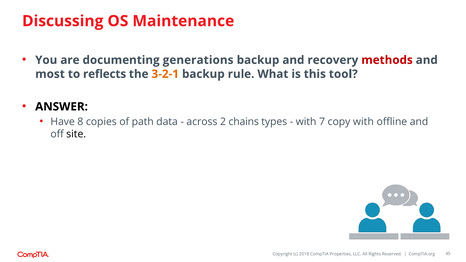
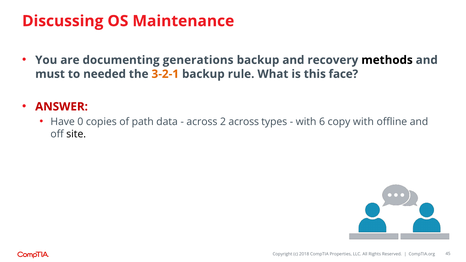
methods colour: red -> black
most: most -> must
reflects: reflects -> needed
tool: tool -> face
ANSWER colour: black -> red
8: 8 -> 0
2 chains: chains -> across
7: 7 -> 6
